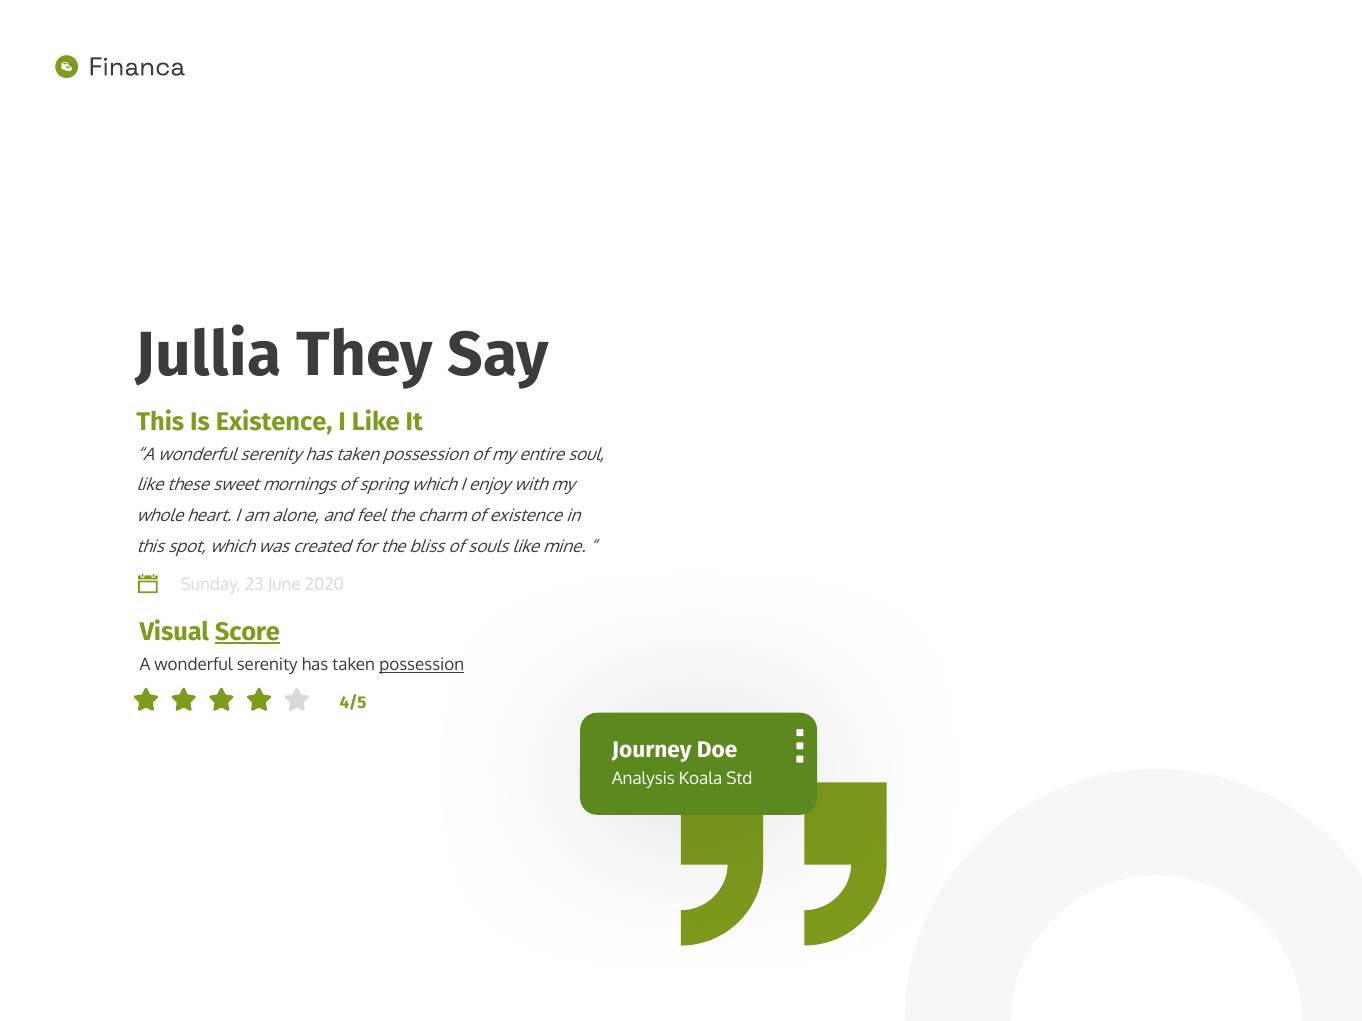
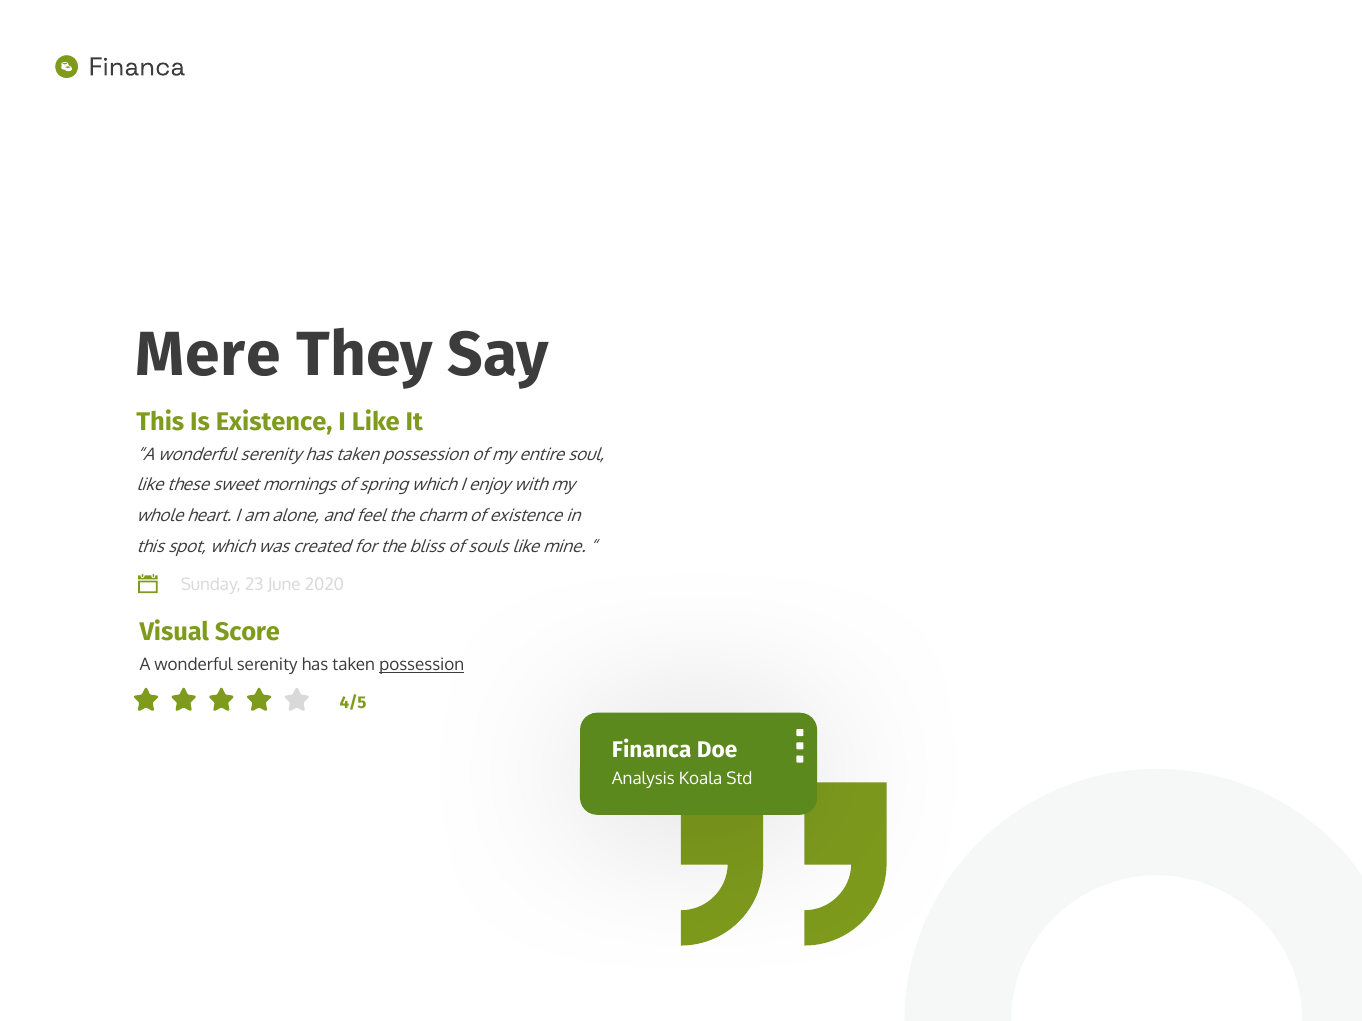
Jullia: Jullia -> Mere
Score underline: present -> none
Journey: Journey -> Financa
